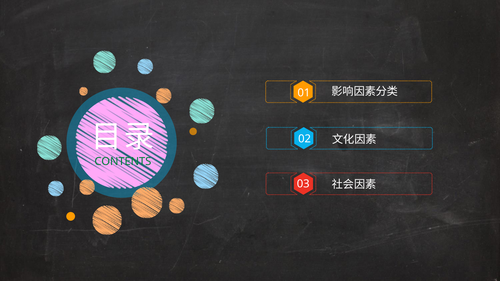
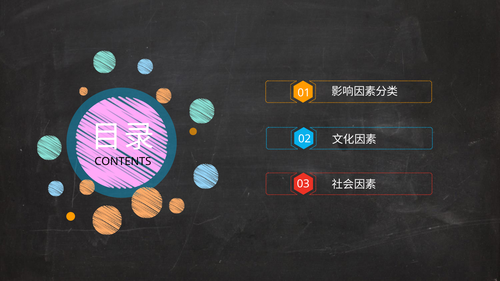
CONTENTS colour: green -> black
